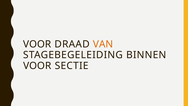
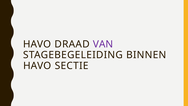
VOOR at (37, 44): VOOR -> HAVO
VAN colour: orange -> purple
VOOR at (37, 66): VOOR -> HAVO
